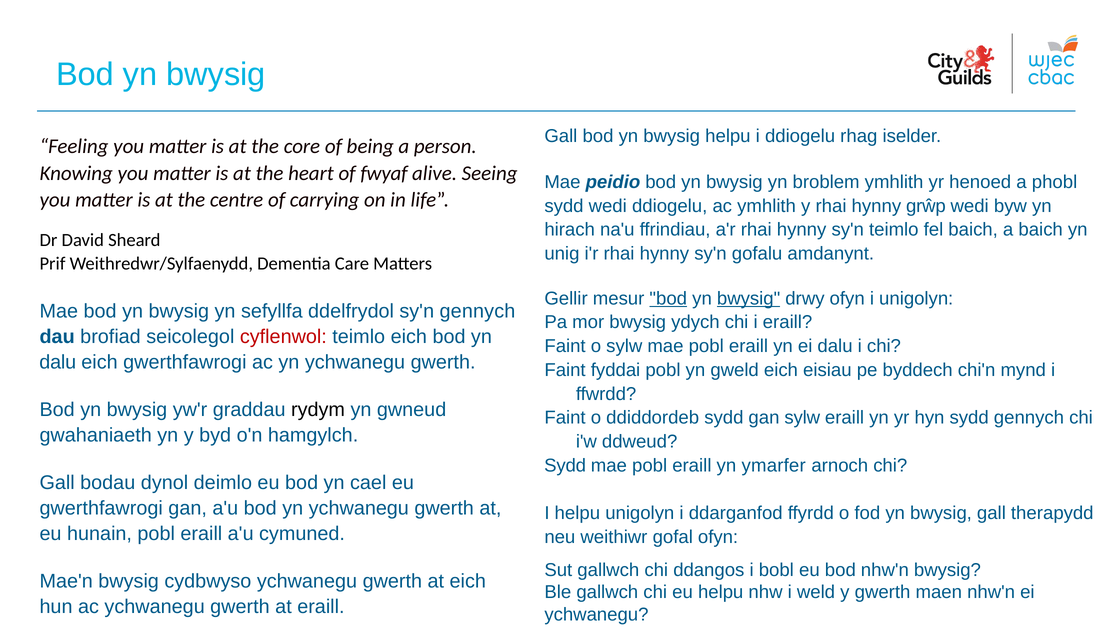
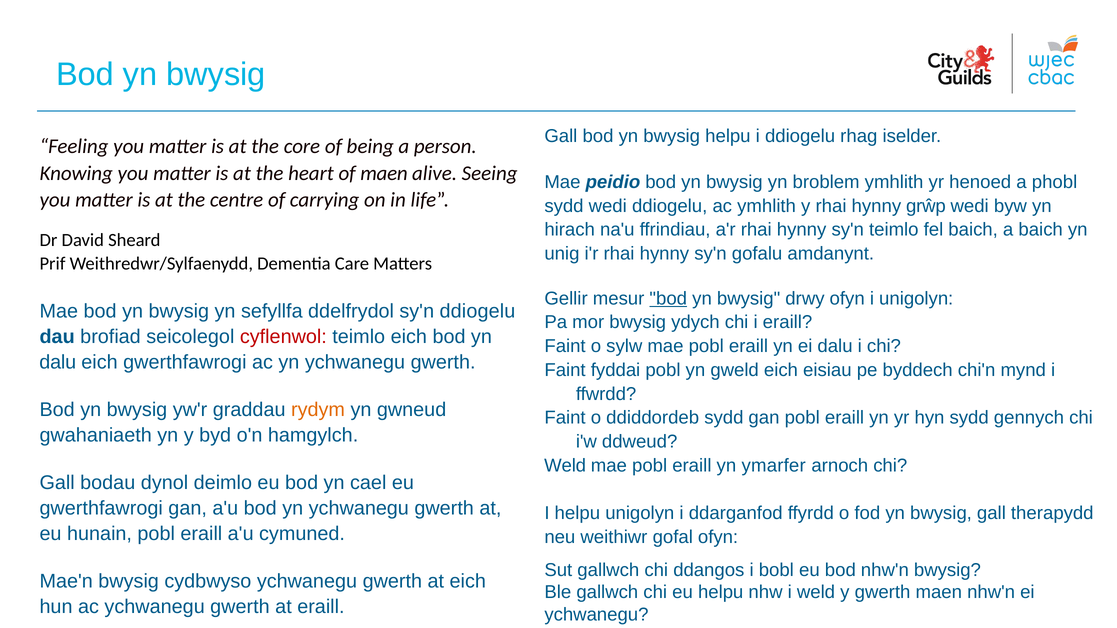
of fwyaf: fwyaf -> maen
bwysig at (749, 299) underline: present -> none
sy'n gennych: gennych -> ddiogelu
rydym colour: black -> orange
gan sylw: sylw -> pobl
Sydd at (565, 466): Sydd -> Weld
